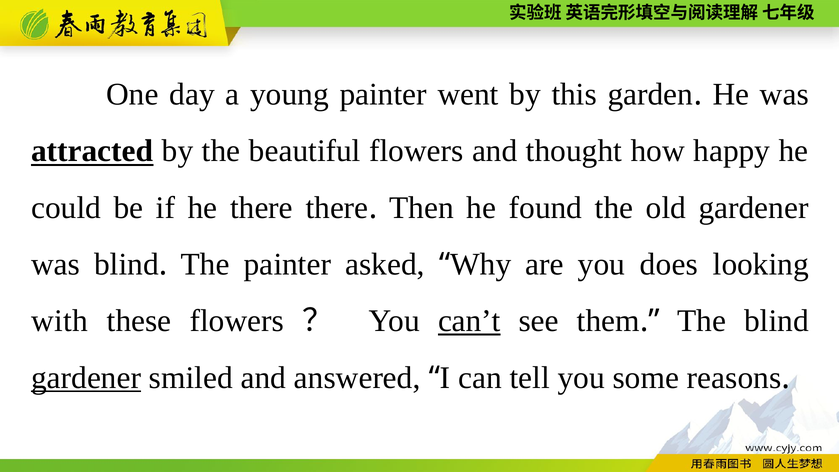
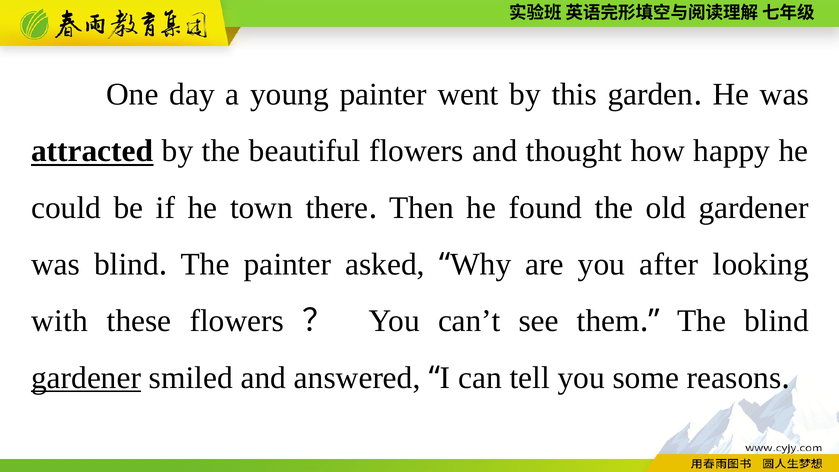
he there: there -> town
does: does -> after
can’t underline: present -> none
